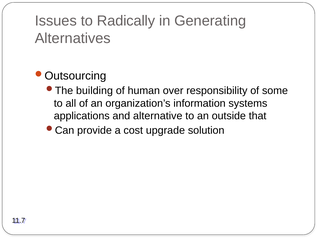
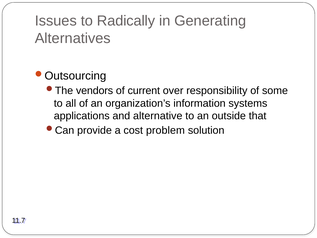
building: building -> vendors
human: human -> current
upgrade: upgrade -> problem
